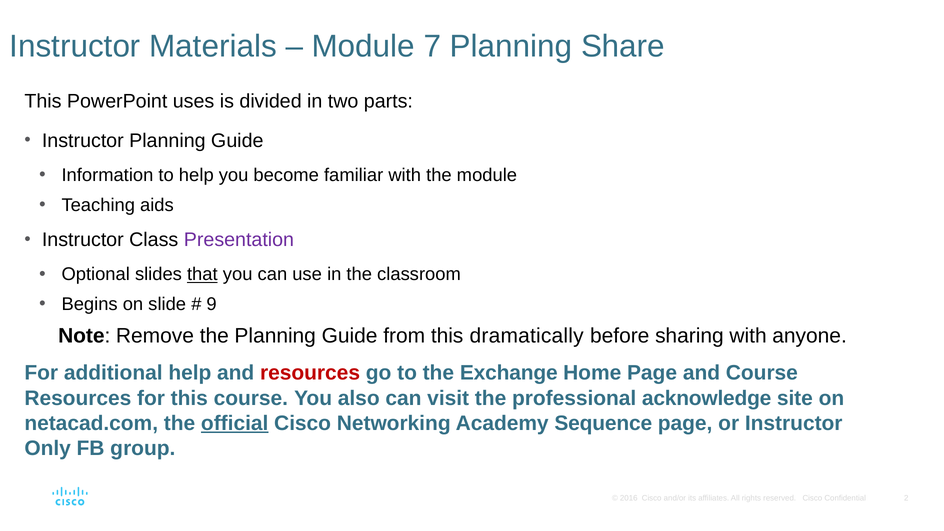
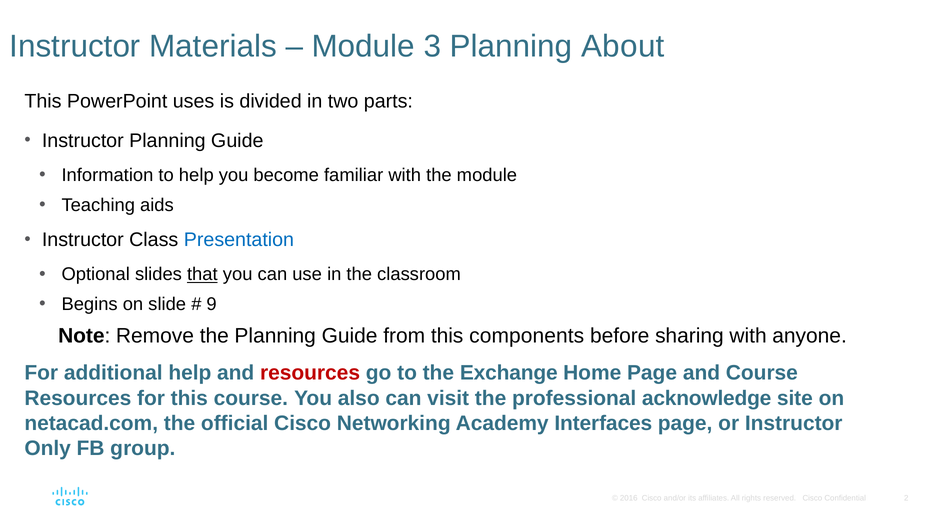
7: 7 -> 3
Share: Share -> About
Presentation colour: purple -> blue
dramatically: dramatically -> components
official underline: present -> none
Sequence: Sequence -> Interfaces
